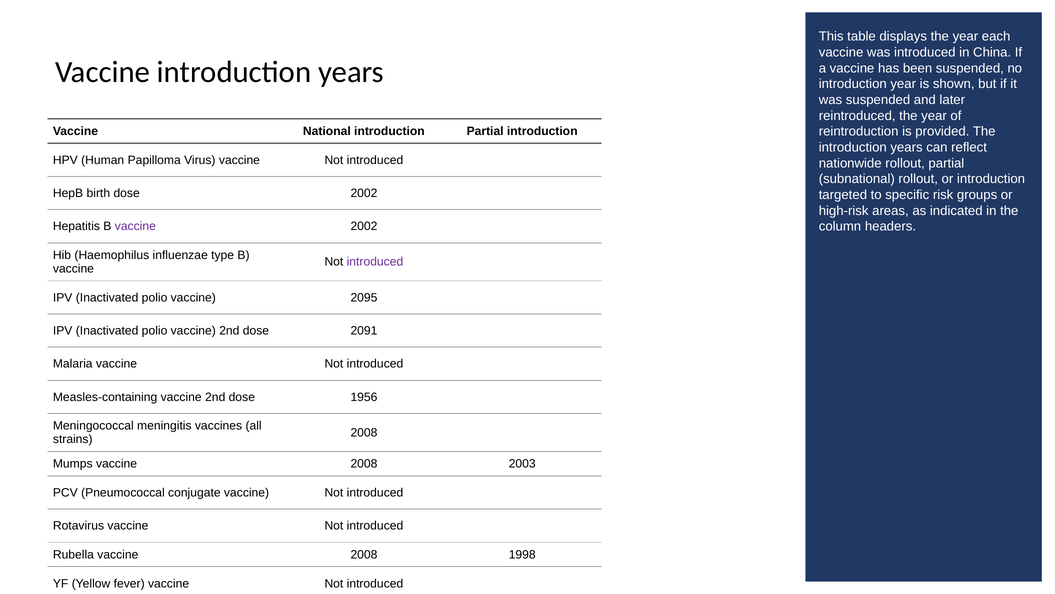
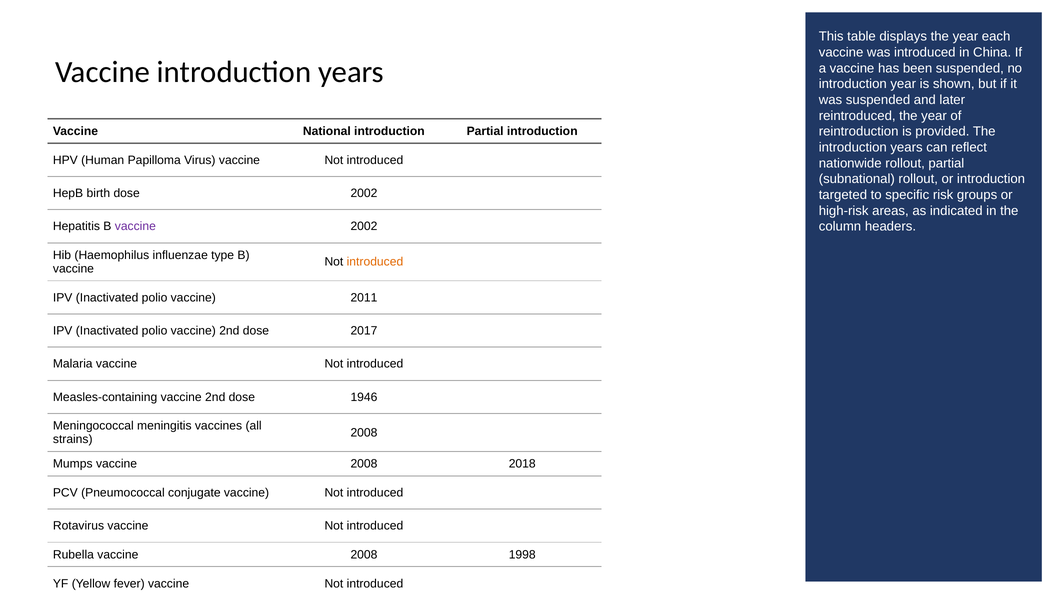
introduced at (375, 262) colour: purple -> orange
2095: 2095 -> 2011
2091: 2091 -> 2017
1956: 1956 -> 1946
2003: 2003 -> 2018
